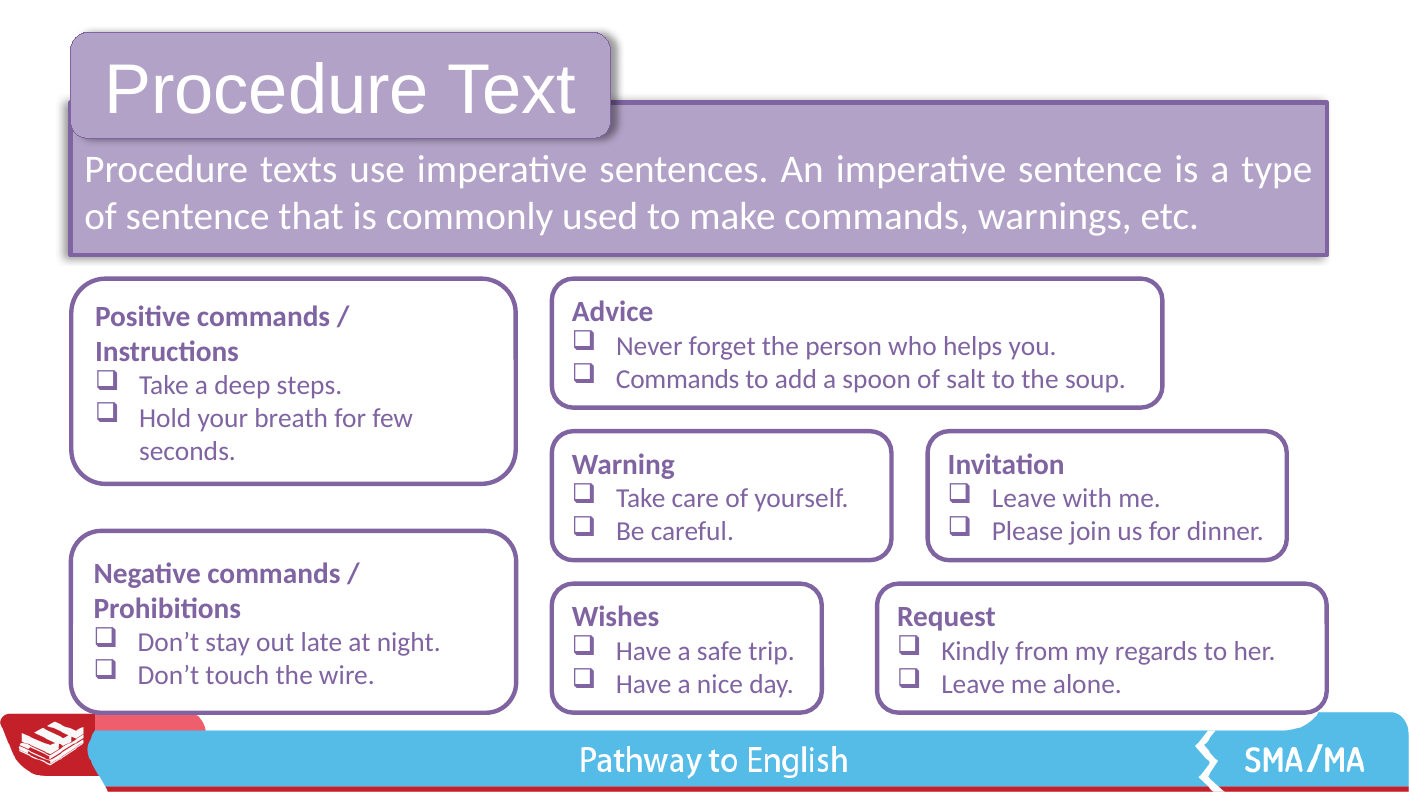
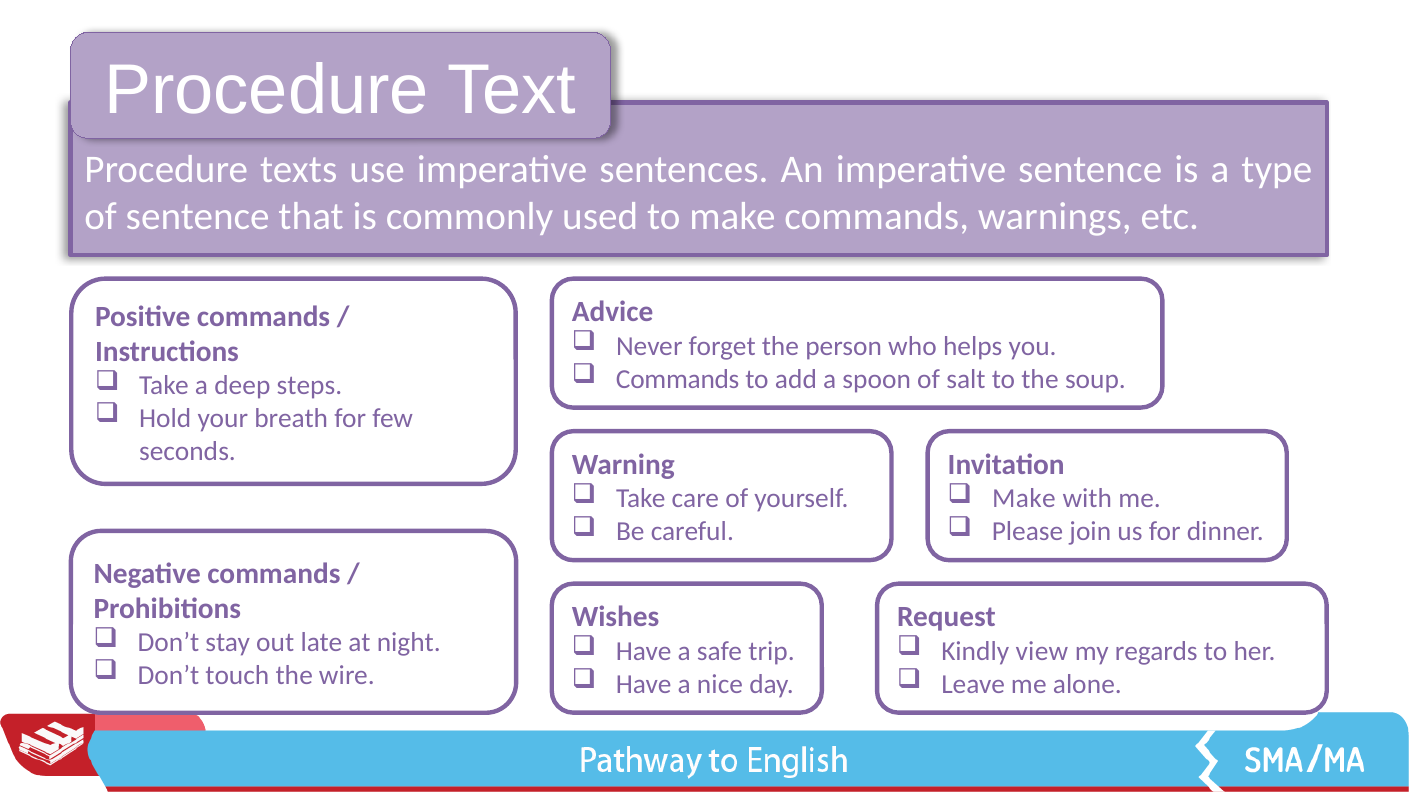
Leave at (1024, 499): Leave -> Make
from: from -> view
